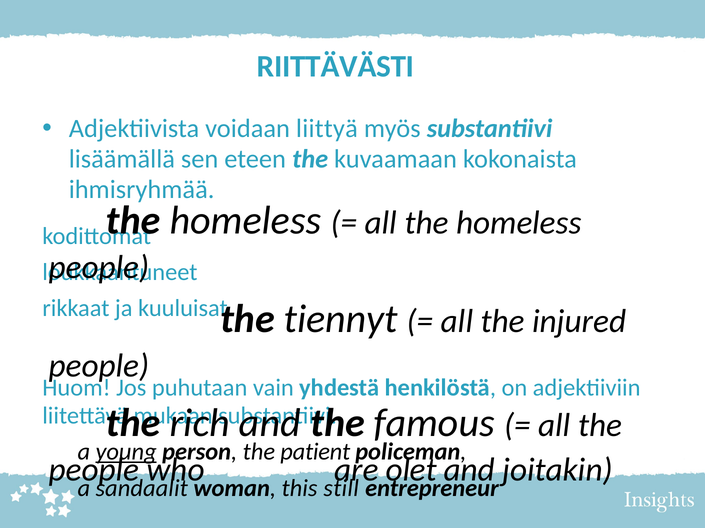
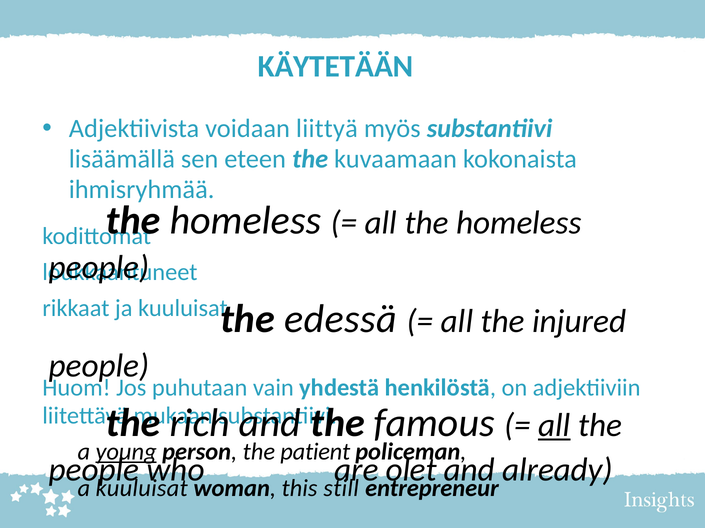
RIITTÄVÄSTI: RIITTÄVÄSTI -> KÄYTETÄÄN
tiennyt: tiennyt -> edessä
all at (554, 426) underline: none -> present
joitakin: joitakin -> already
sandaalit at (142, 489): sandaalit -> kuuluisat
